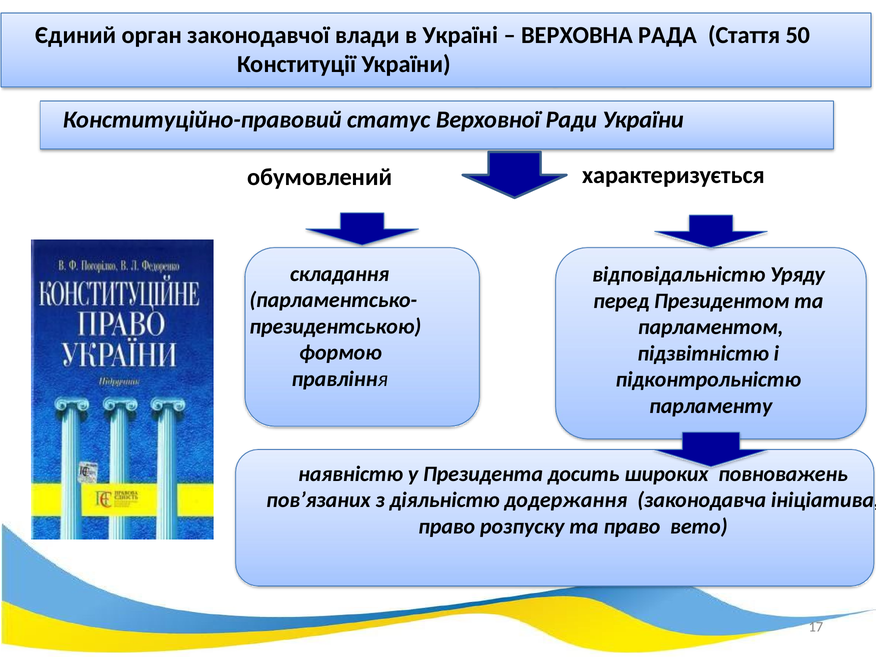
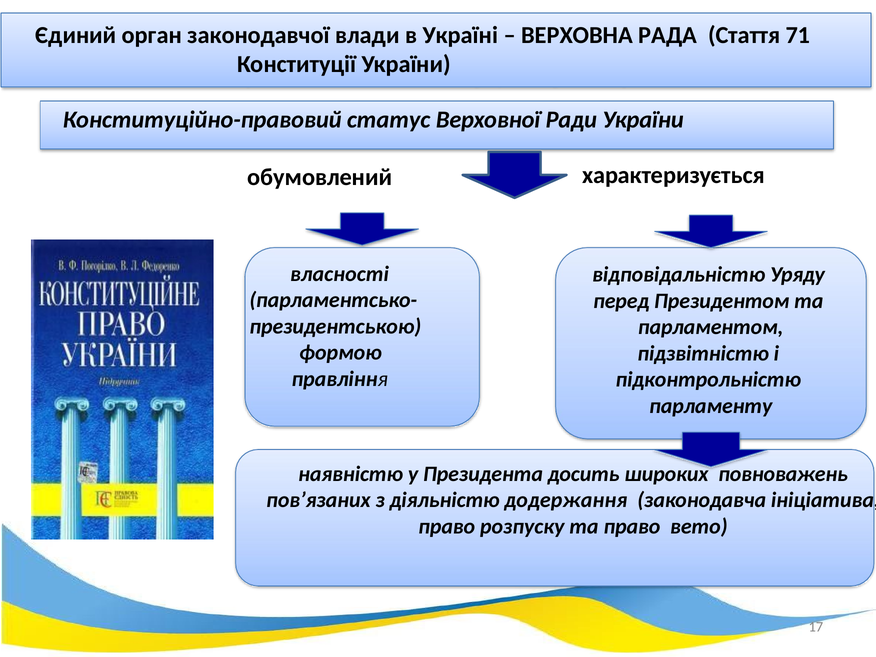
50: 50 -> 71
складання: складання -> власності
